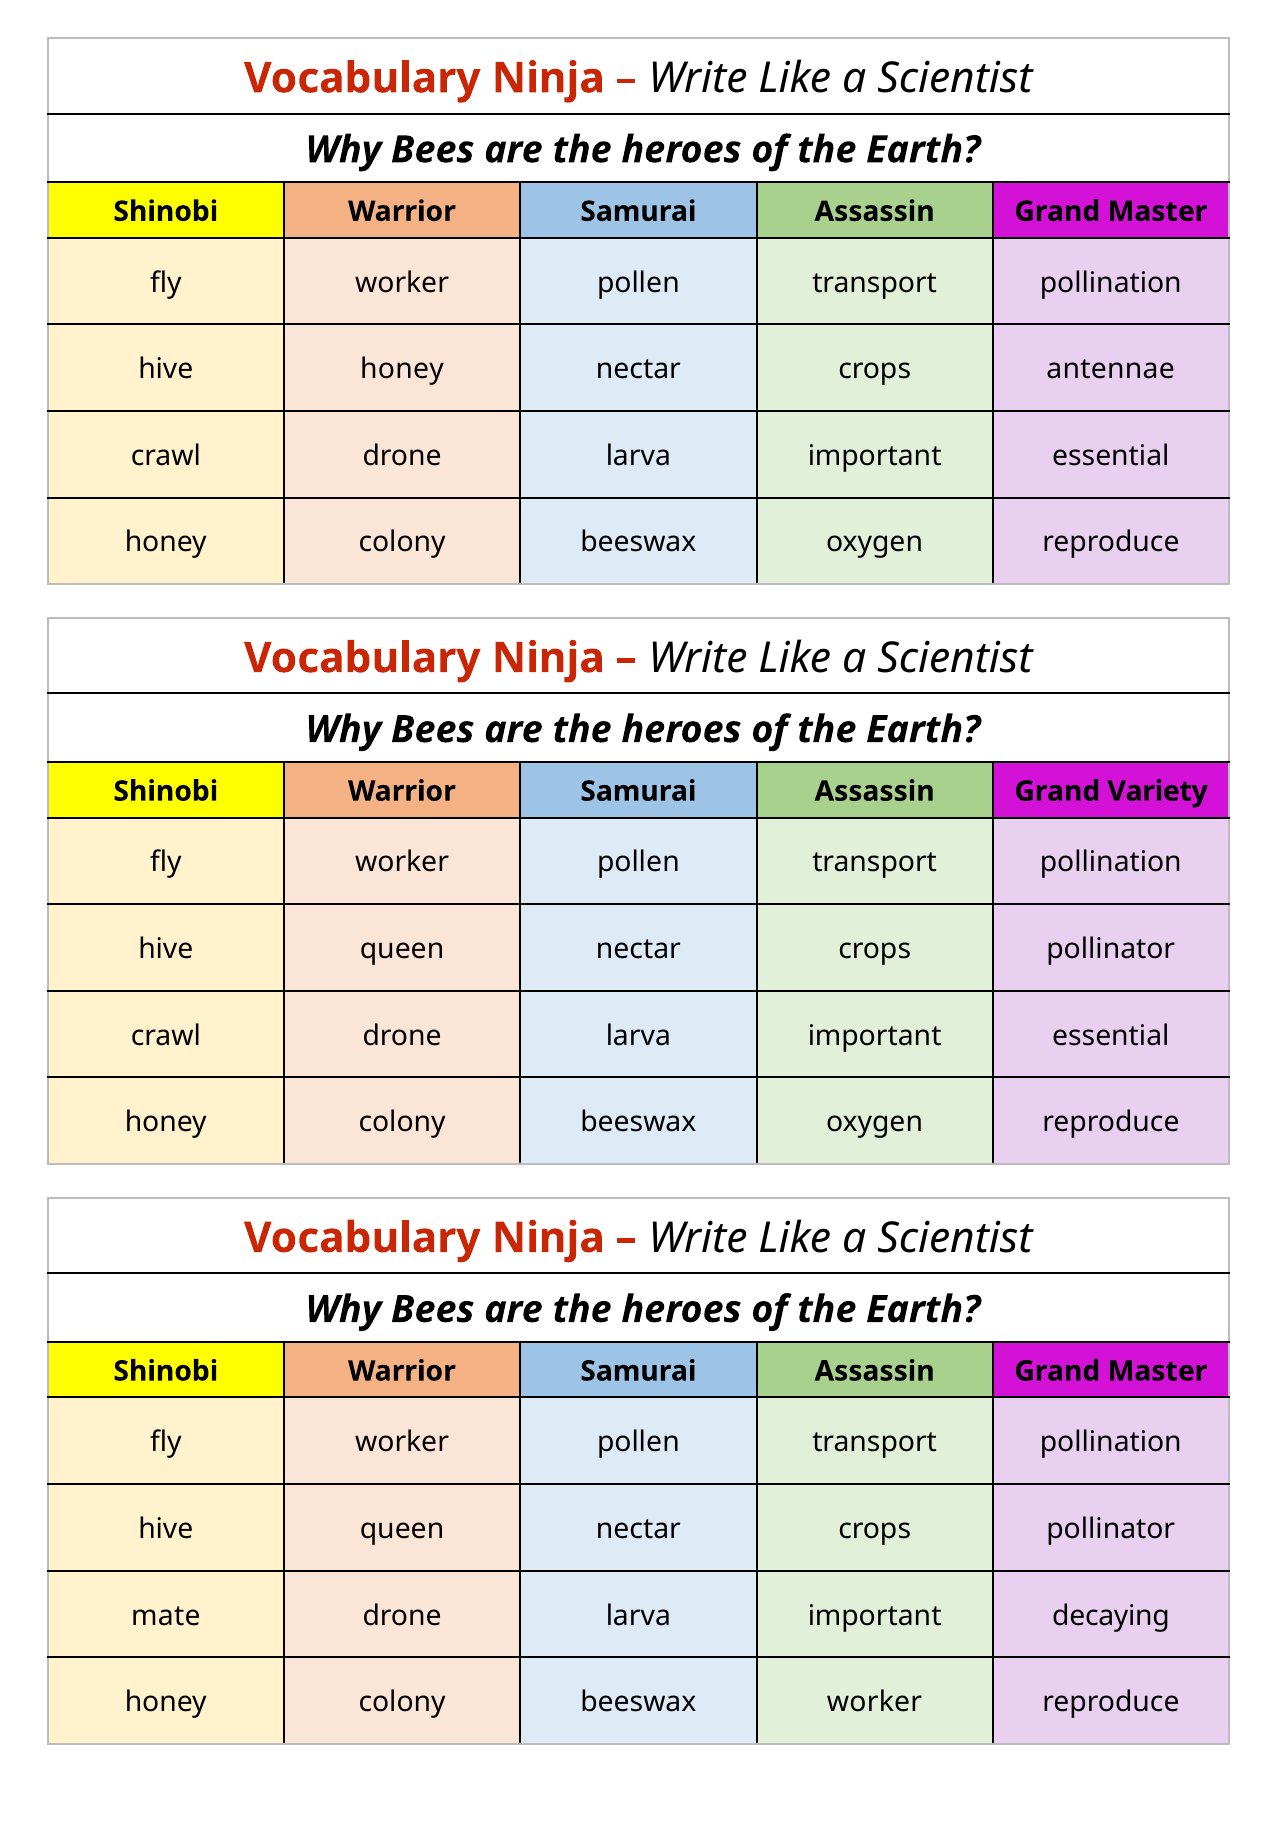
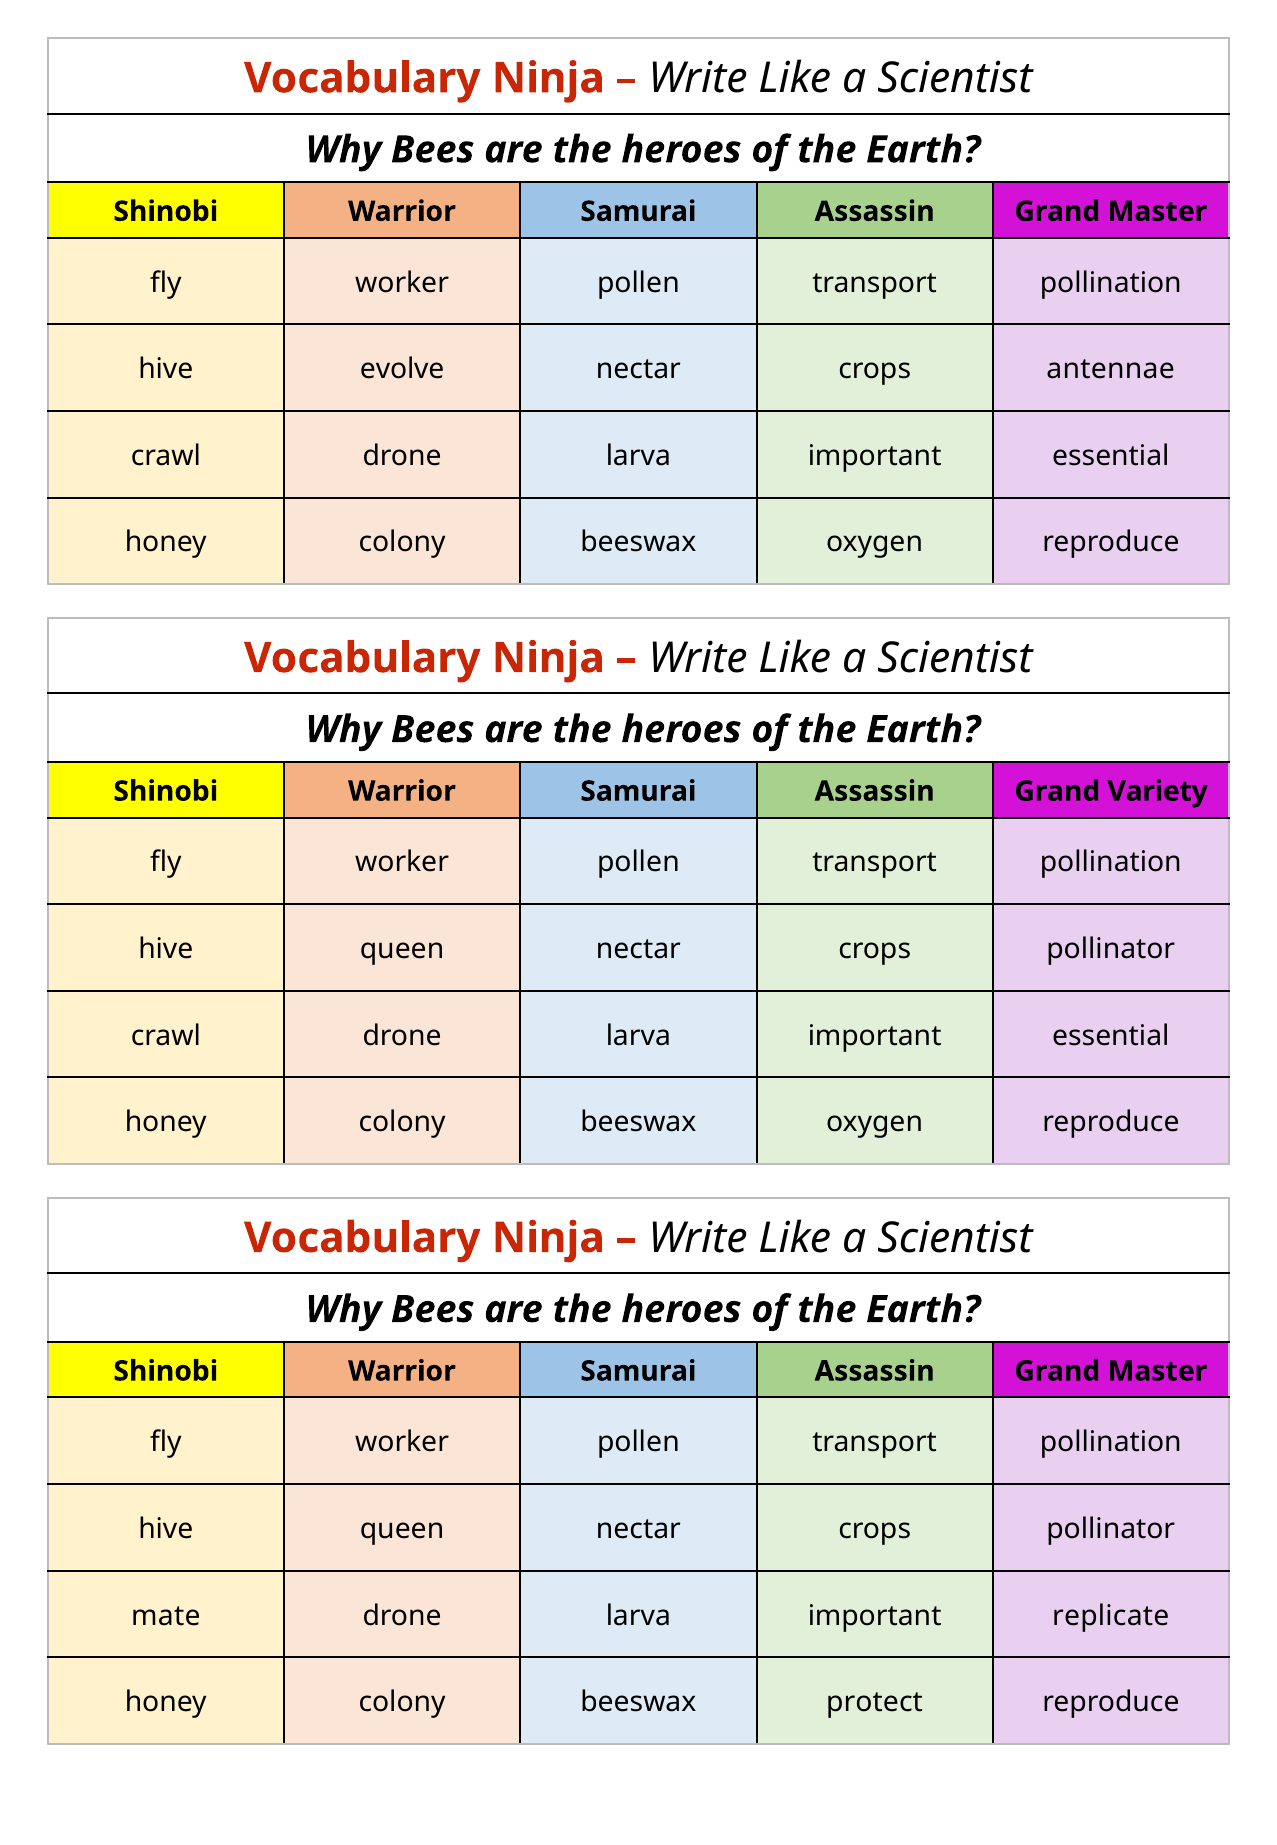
hive honey: honey -> evolve
decaying: decaying -> replicate
beeswax worker: worker -> protect
